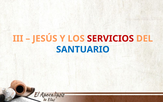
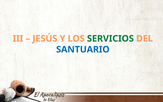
SERVICIOS colour: red -> green
